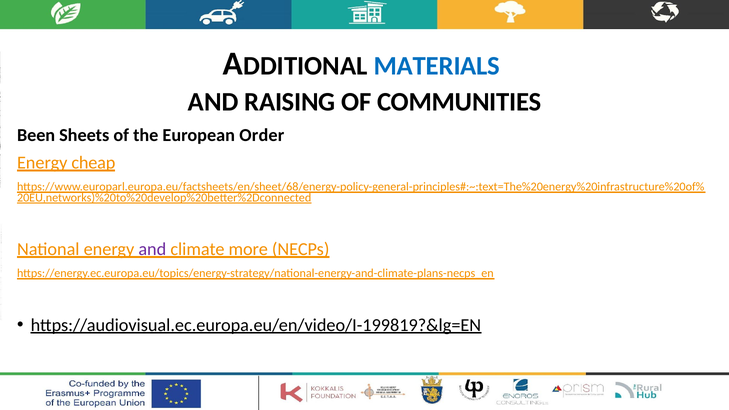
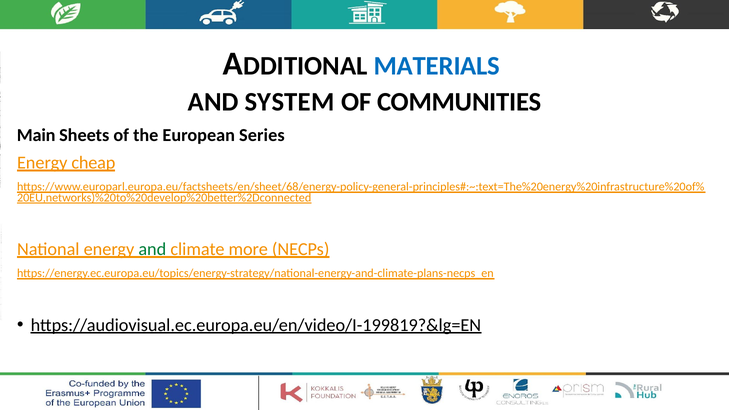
RAISING: RAISING -> SYSTEM
Been: Been -> Main
Order: Order -> Series
and at (152, 249) colour: purple -> green
